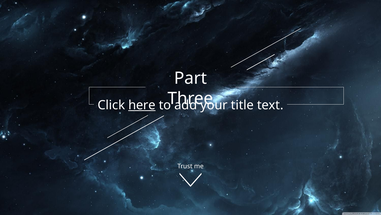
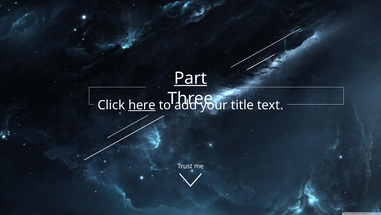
Part underline: none -> present
